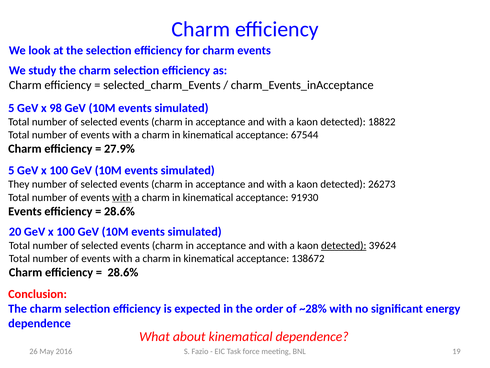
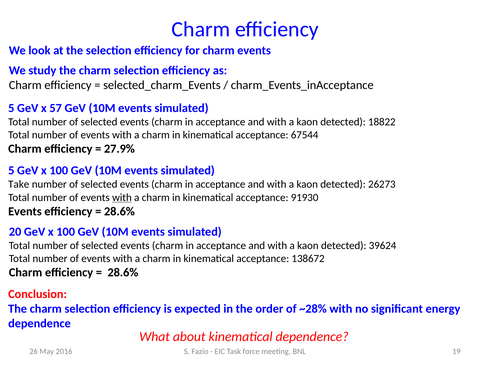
98: 98 -> 57
They: They -> Take
detected at (344, 245) underline: present -> none
